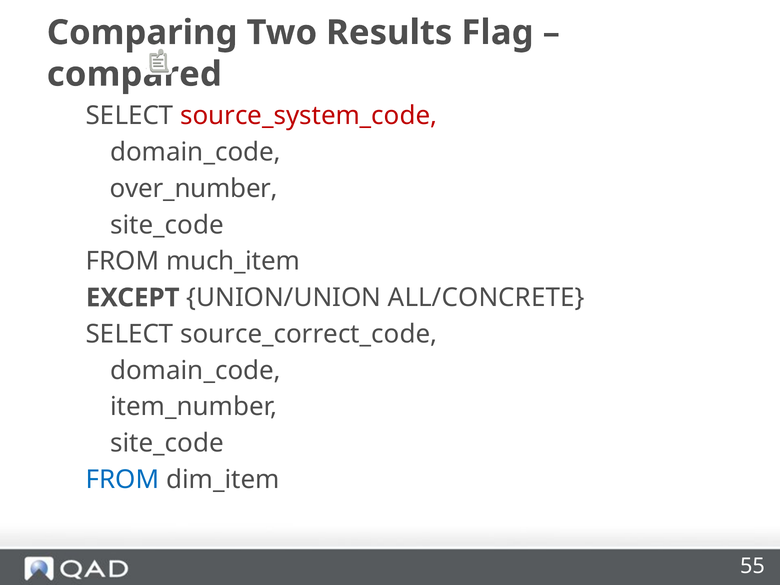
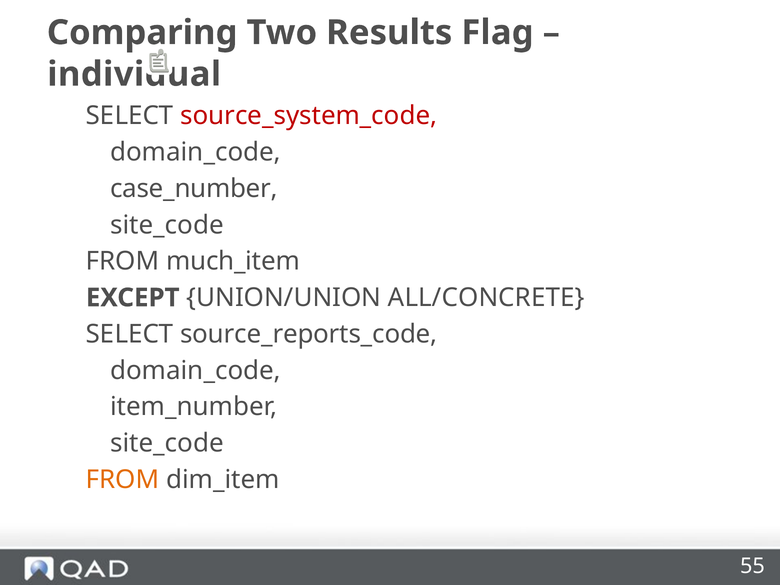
compared: compared -> individual
over_number: over_number -> case_number
source_correct_code: source_correct_code -> source_reports_code
FROM at (123, 480) colour: blue -> orange
